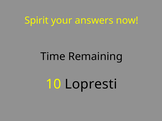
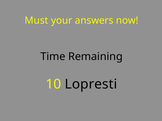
Spirit: Spirit -> Must
